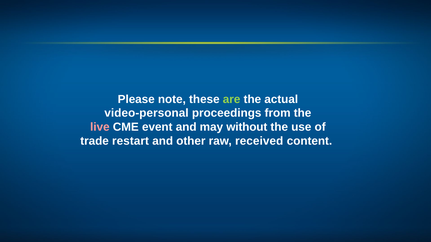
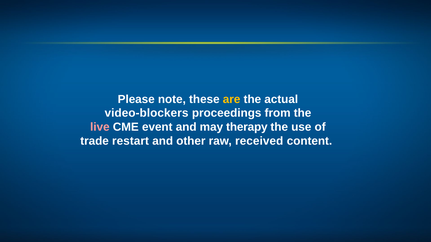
are colour: light green -> yellow
video-personal: video-personal -> video-blockers
without: without -> therapy
